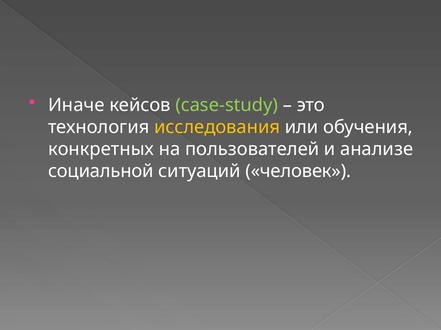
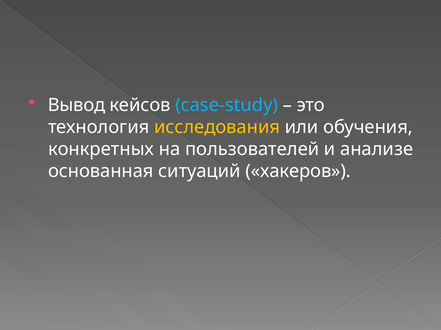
Иначе: Иначе -> Вывод
case-study colour: light green -> light blue
социальной: социальной -> основанная
человек: человек -> хакеров
